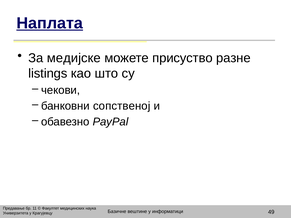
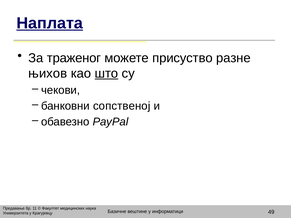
медијске: медијске -> траженог
listings: listings -> њихов
што underline: none -> present
